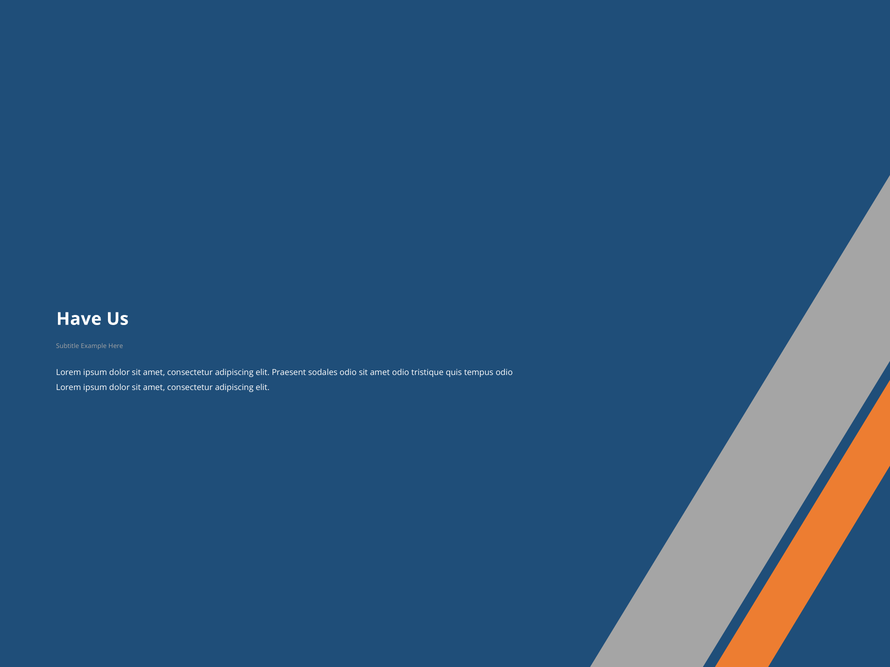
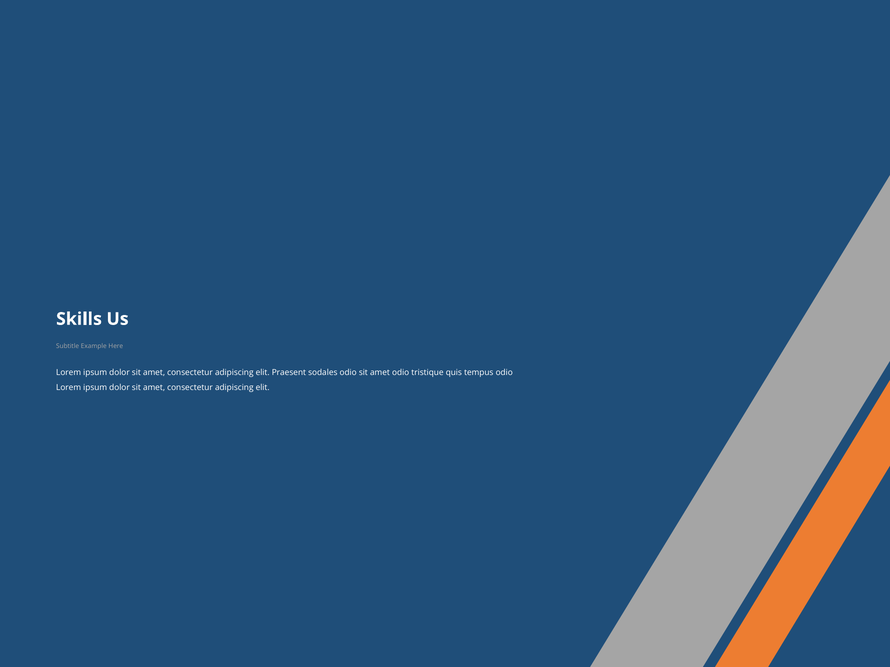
Have: Have -> Skills
